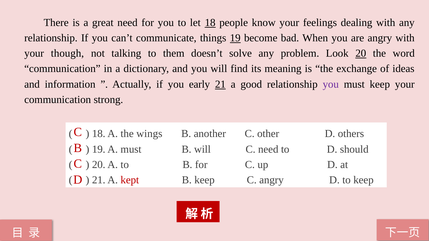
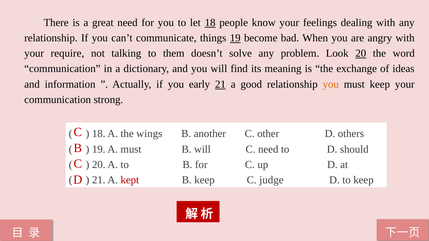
though: though -> require
you at (331, 84) colour: purple -> orange
C angry: angry -> judge
